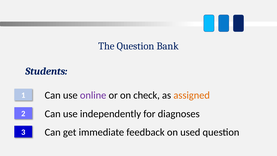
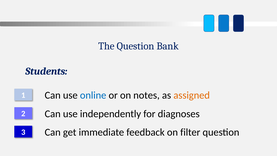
online colour: purple -> blue
check: check -> notes
used: used -> filter
